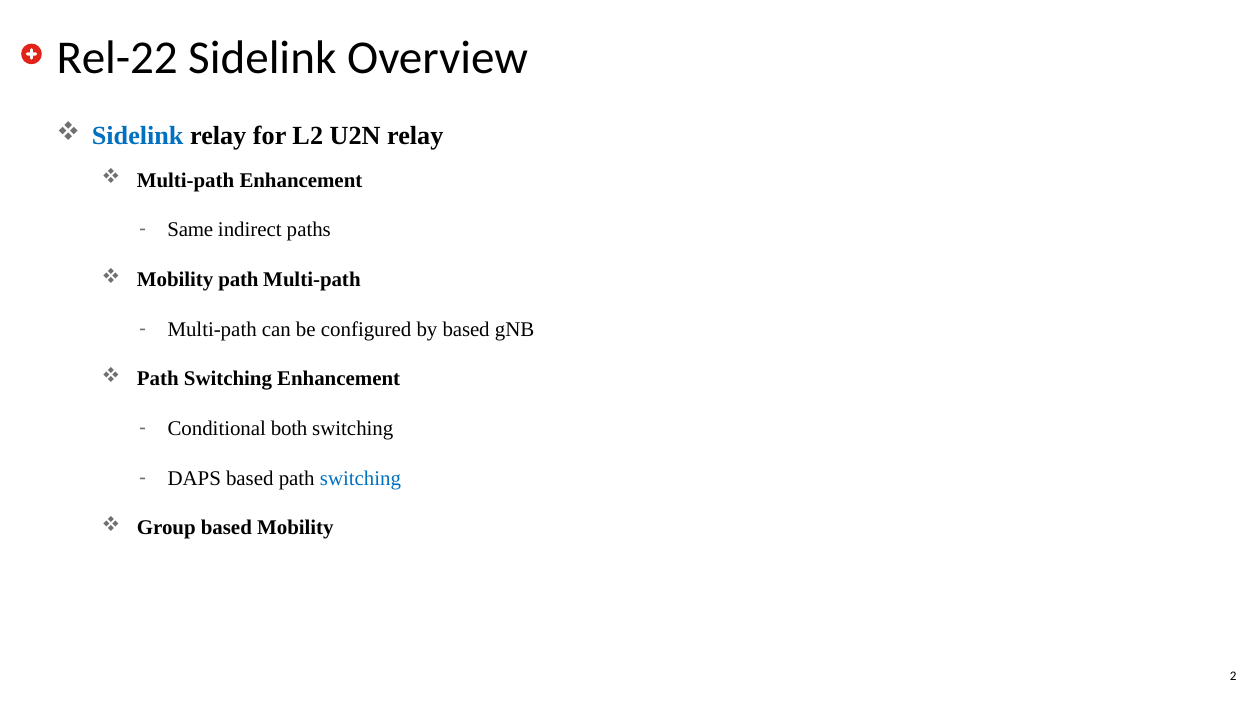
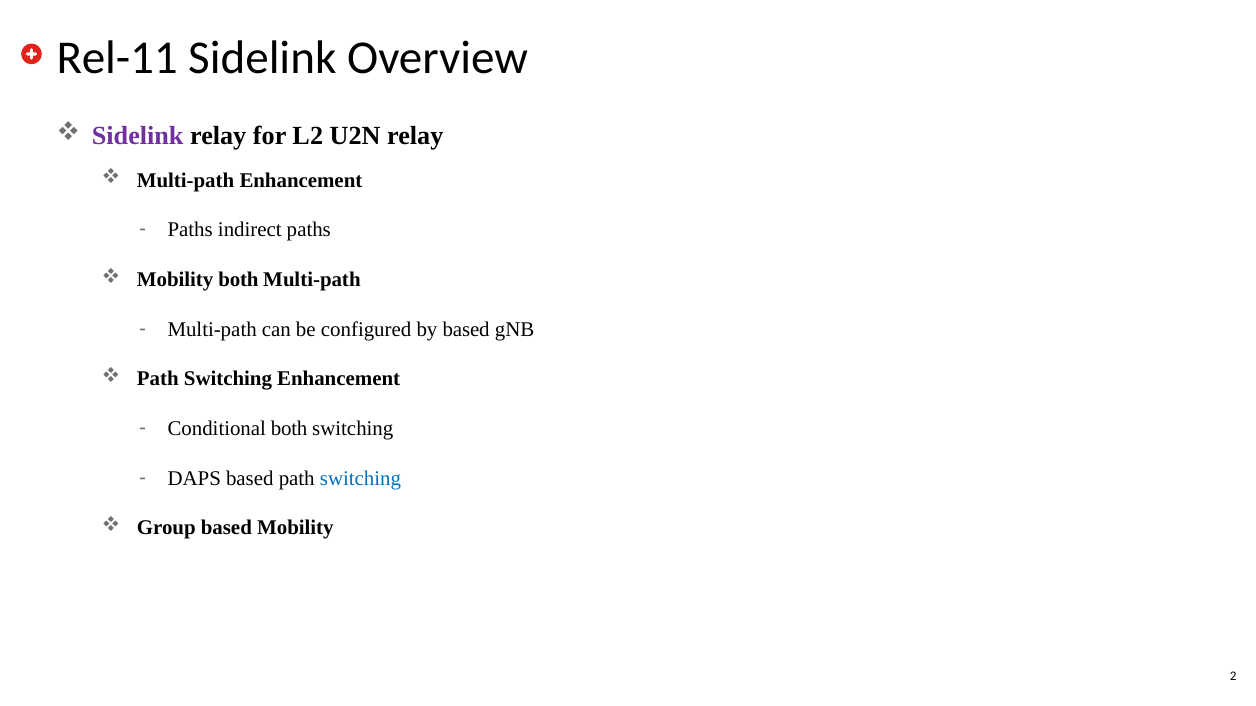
Rel-22: Rel-22 -> Rel-11
Sidelink at (138, 136) colour: blue -> purple
Same at (190, 230): Same -> Paths
Mobility path: path -> both
